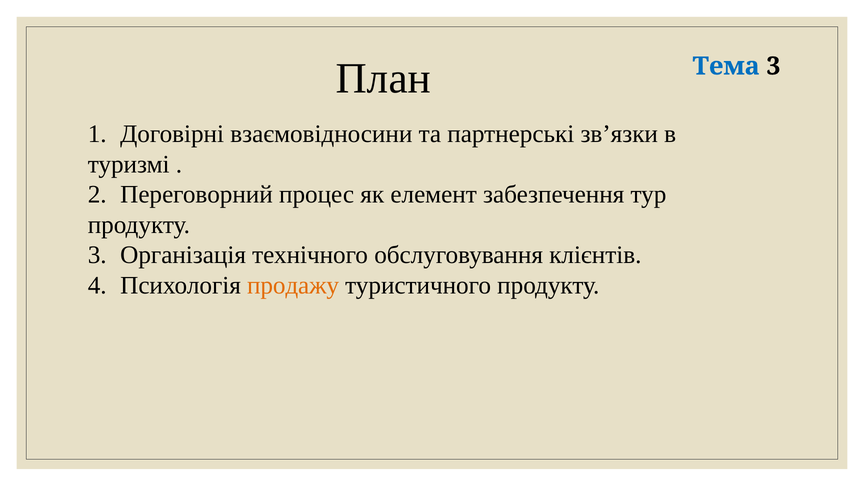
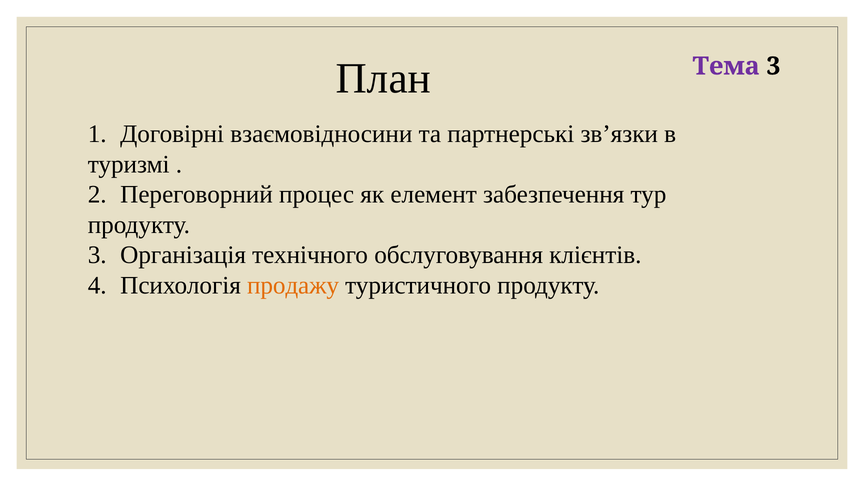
Тема colour: blue -> purple
